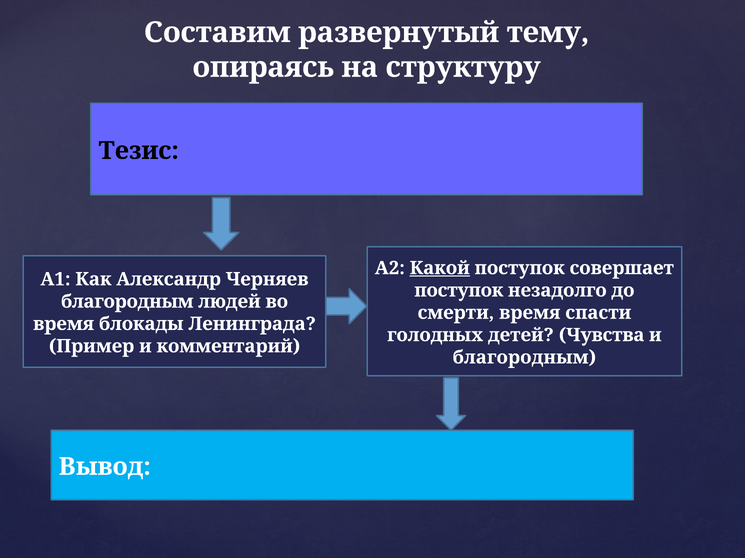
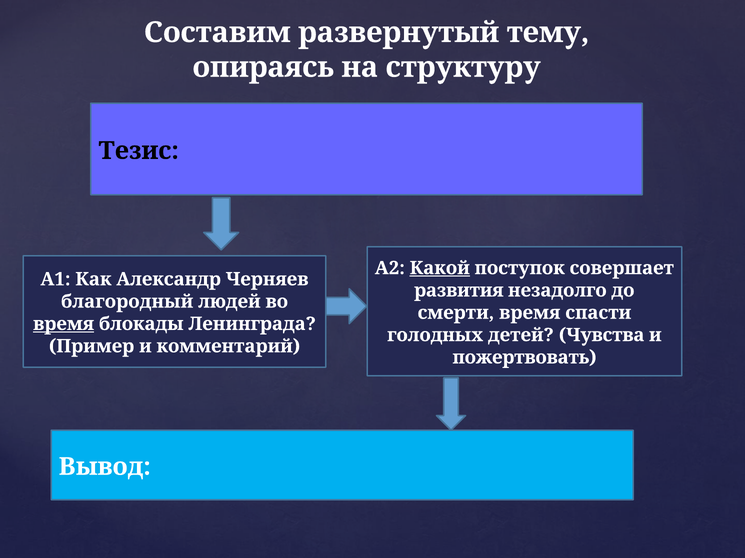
поступок at (459, 291): поступок -> развития
благородным at (127, 302): благородным -> благородный
время at (64, 324) underline: none -> present
благородным at (524, 358): благородным -> пожертвовать
